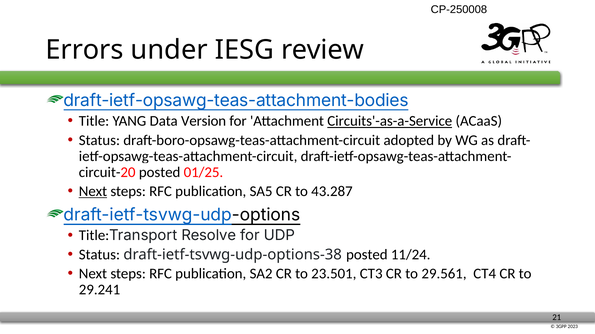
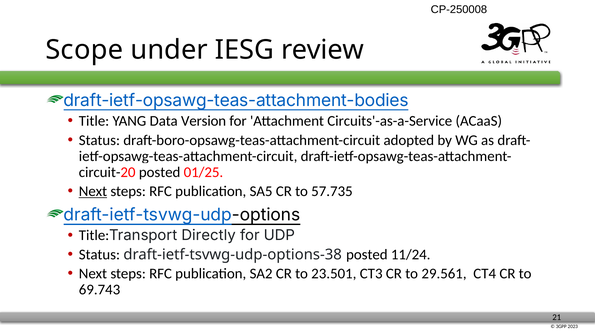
Errors: Errors -> Scope
Circuits'-as-a-Service underline: present -> none
43.287: 43.287 -> 57.735
Resolve: Resolve -> Directly
29.241: 29.241 -> 69.743
